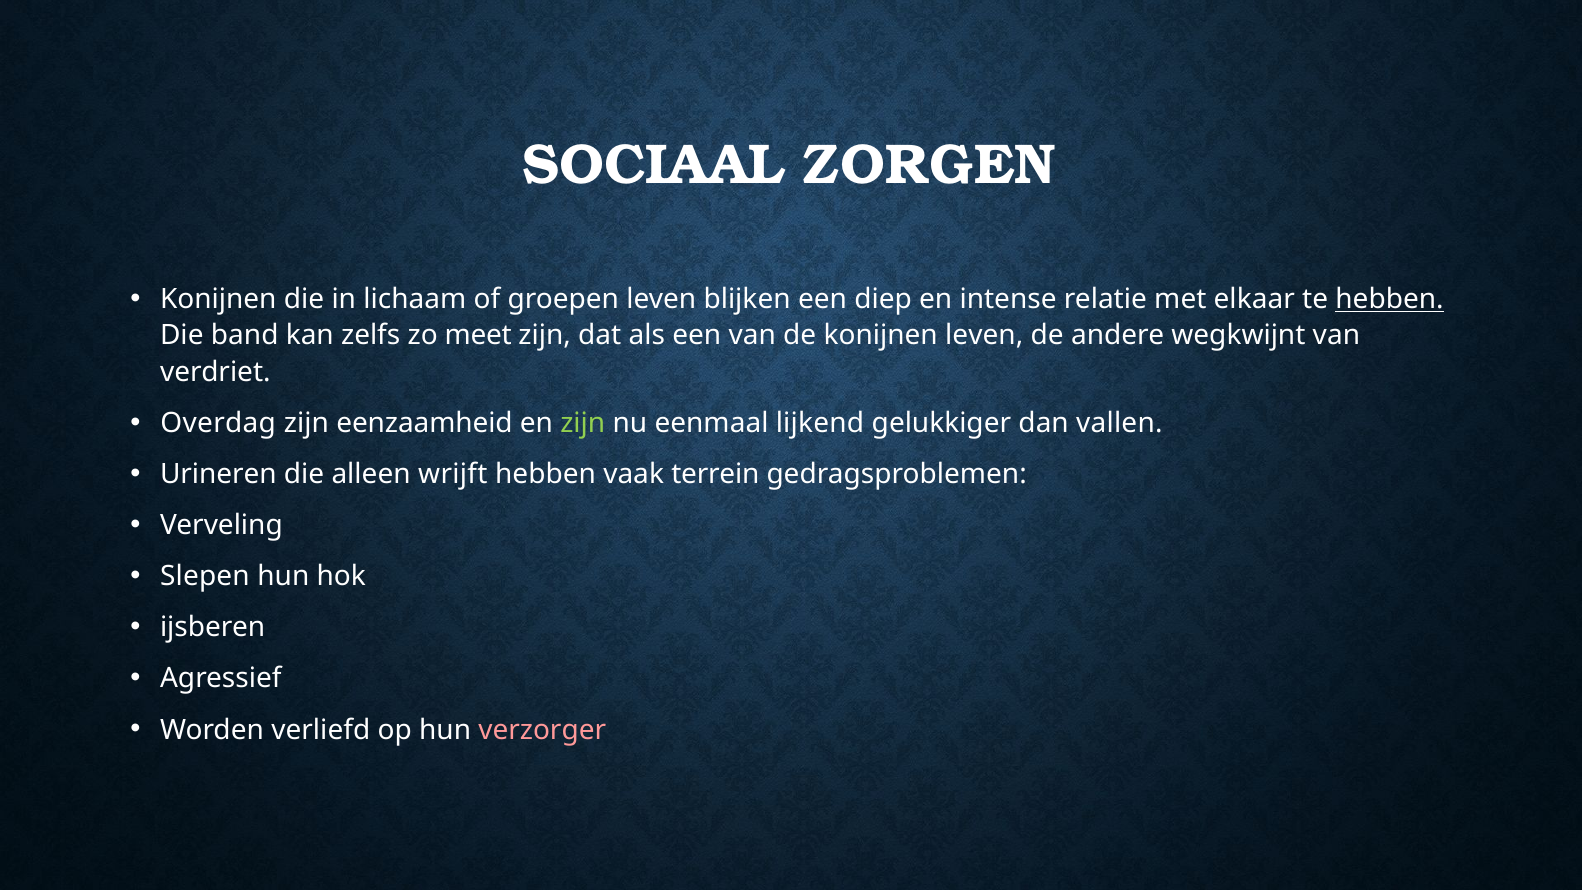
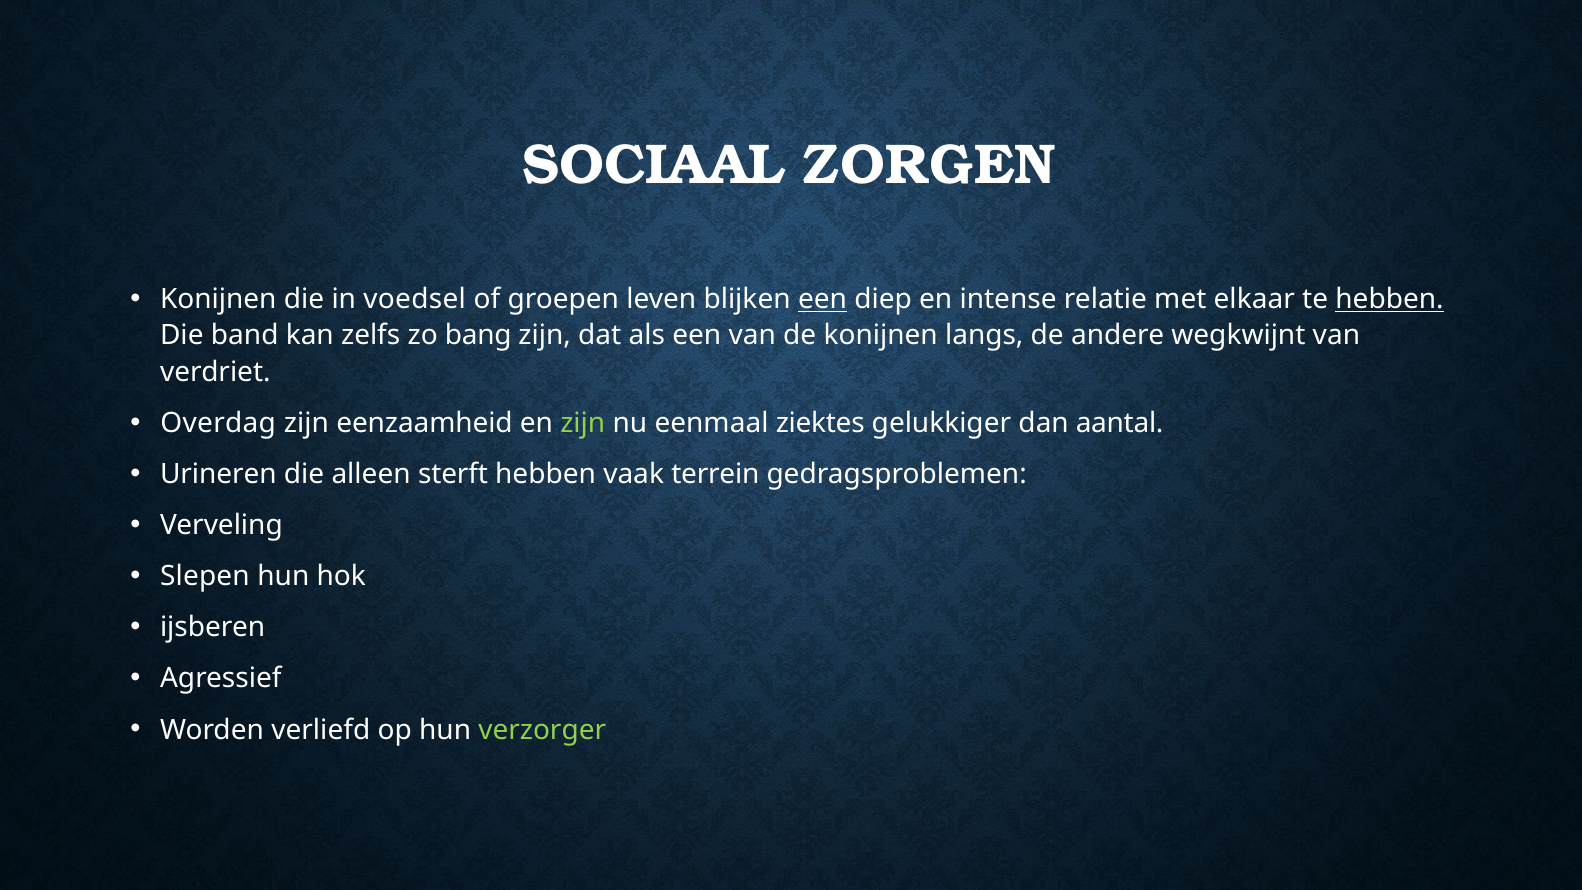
lichaam: lichaam -> voedsel
een at (822, 299) underline: none -> present
meet: meet -> bang
konijnen leven: leven -> langs
lijkend: lijkend -> ziektes
vallen: vallen -> aantal
wrijft: wrijft -> sterft
verzorger colour: pink -> light green
